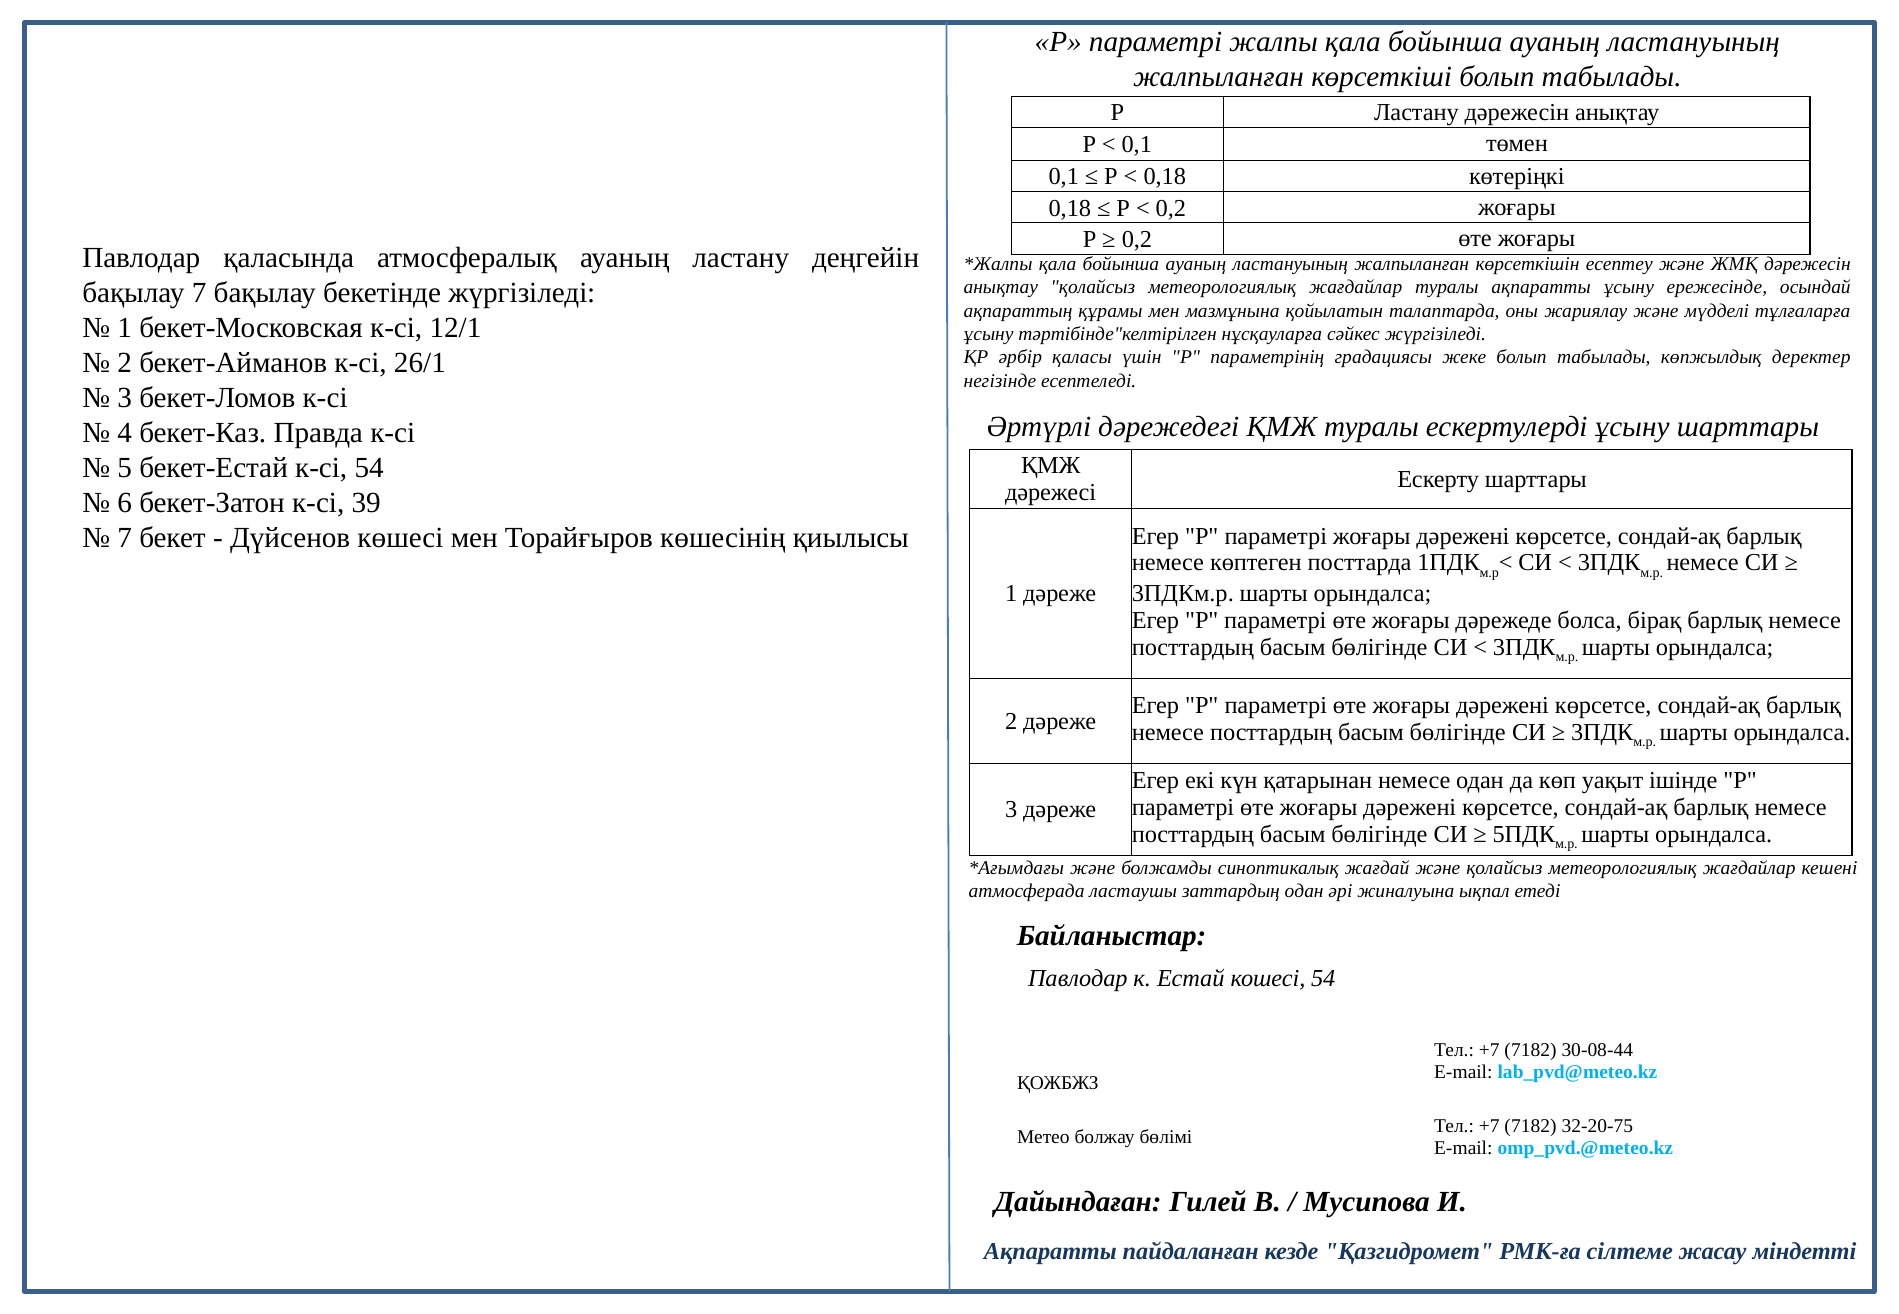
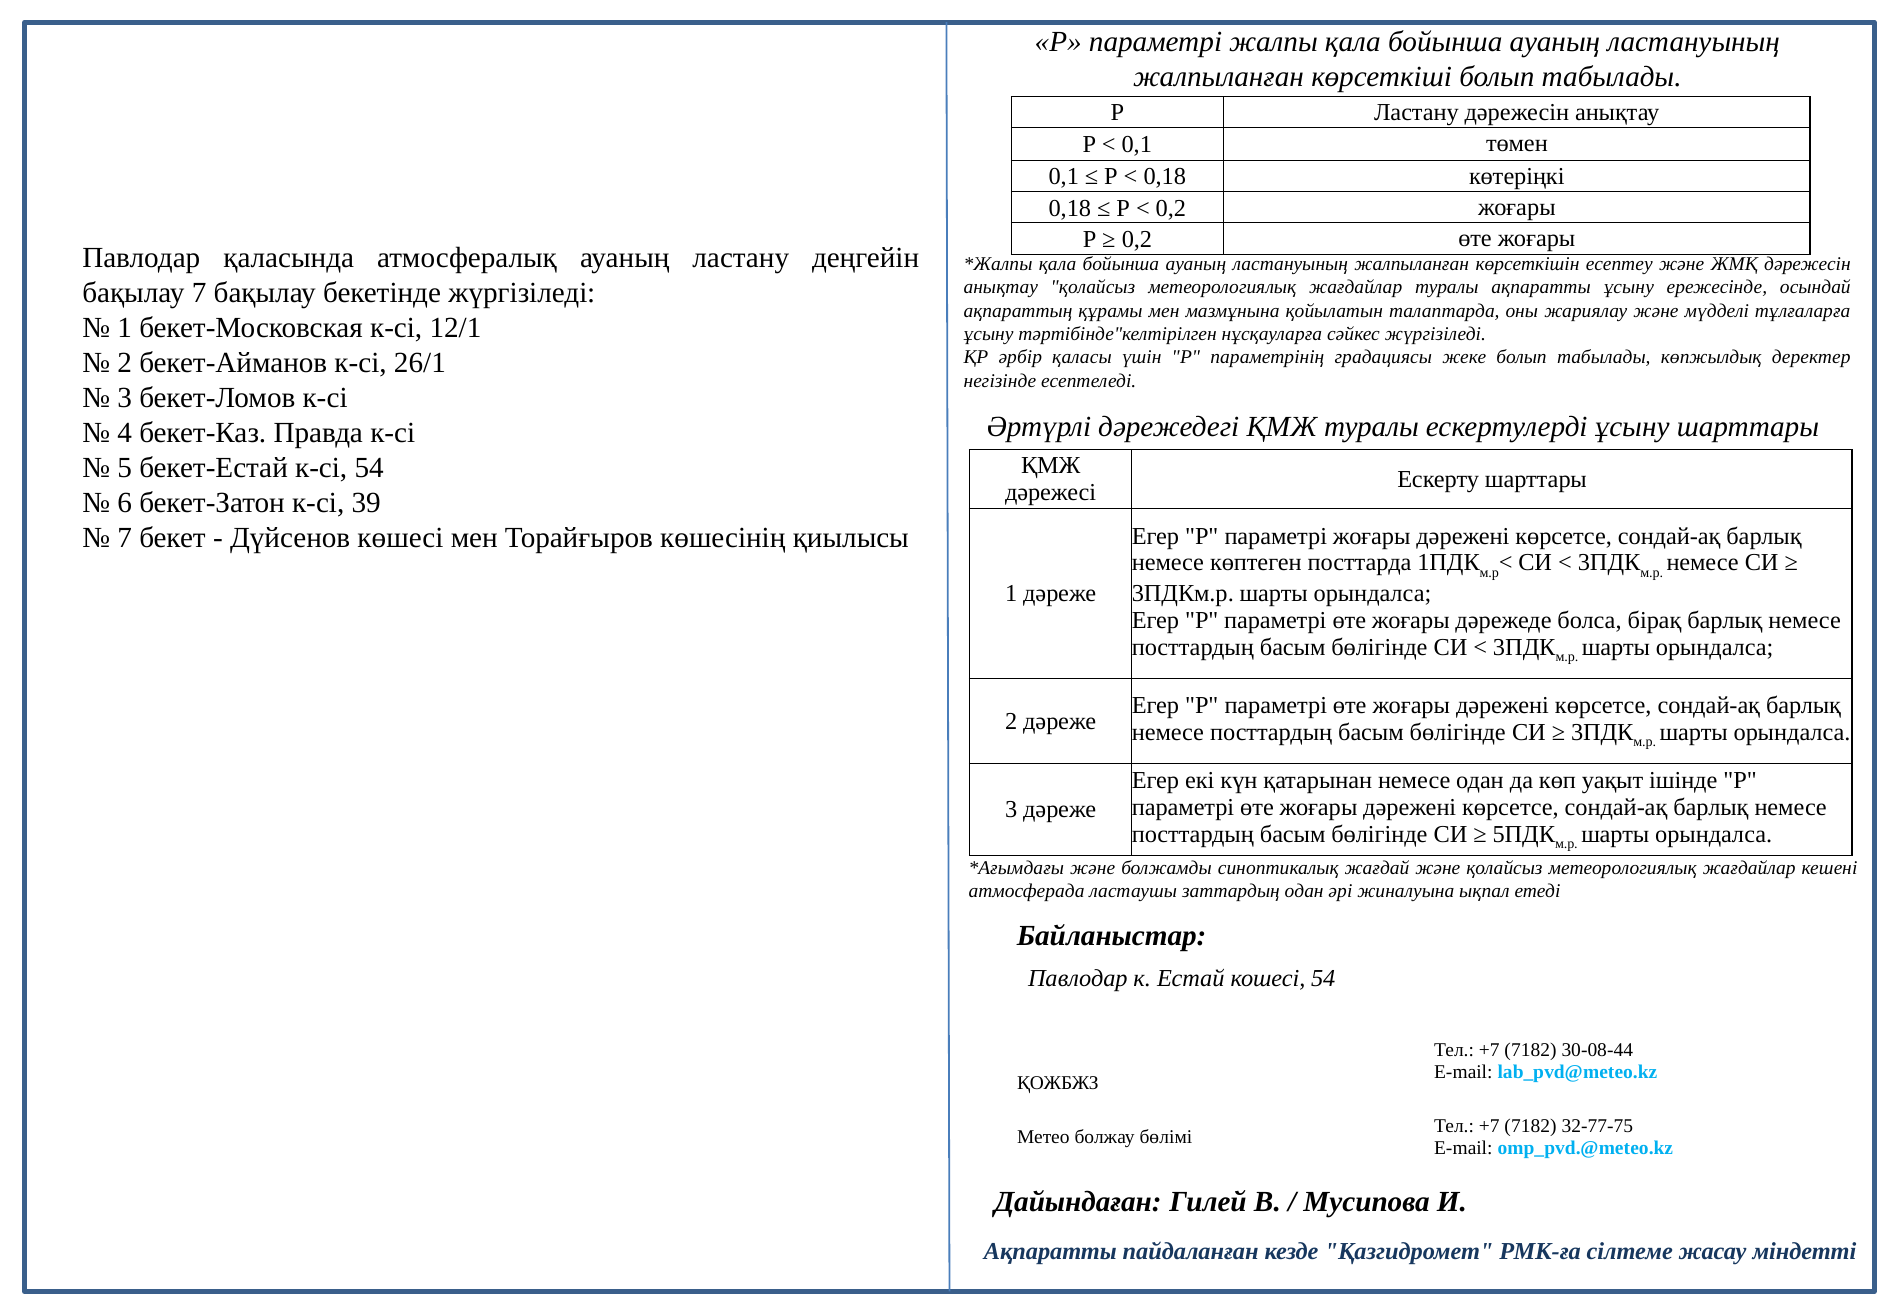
32-20-75: 32-20-75 -> 32-77-75
